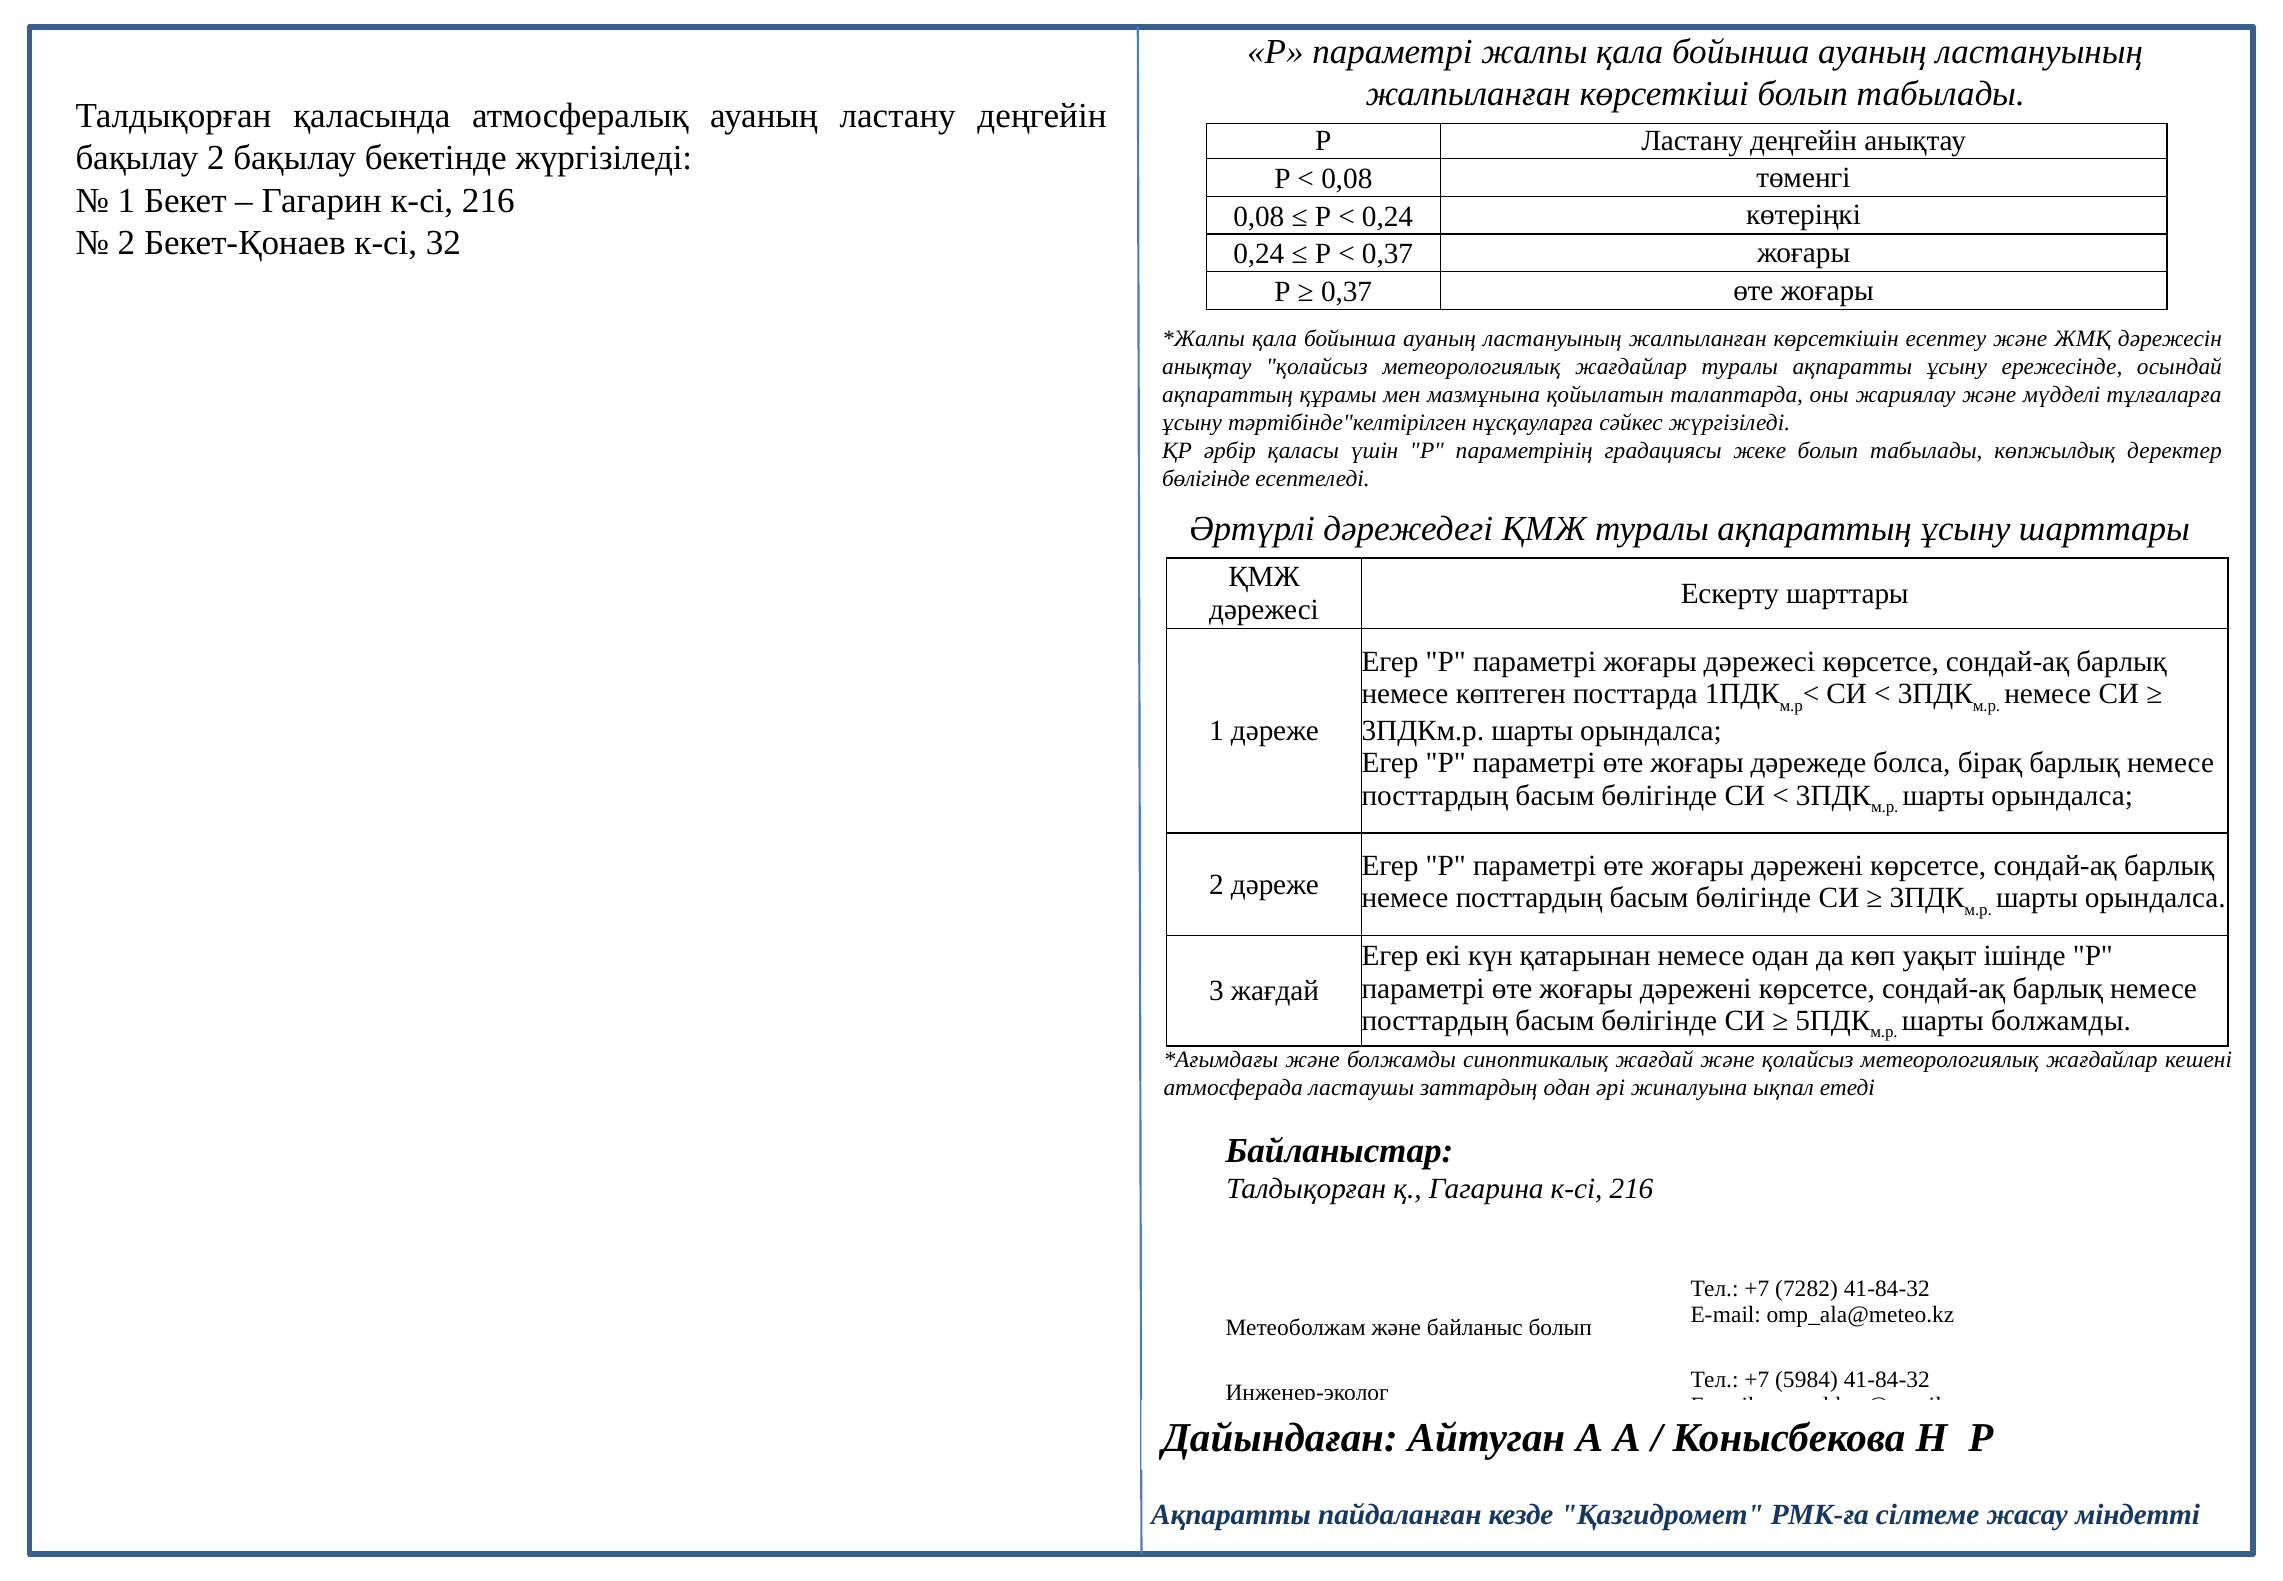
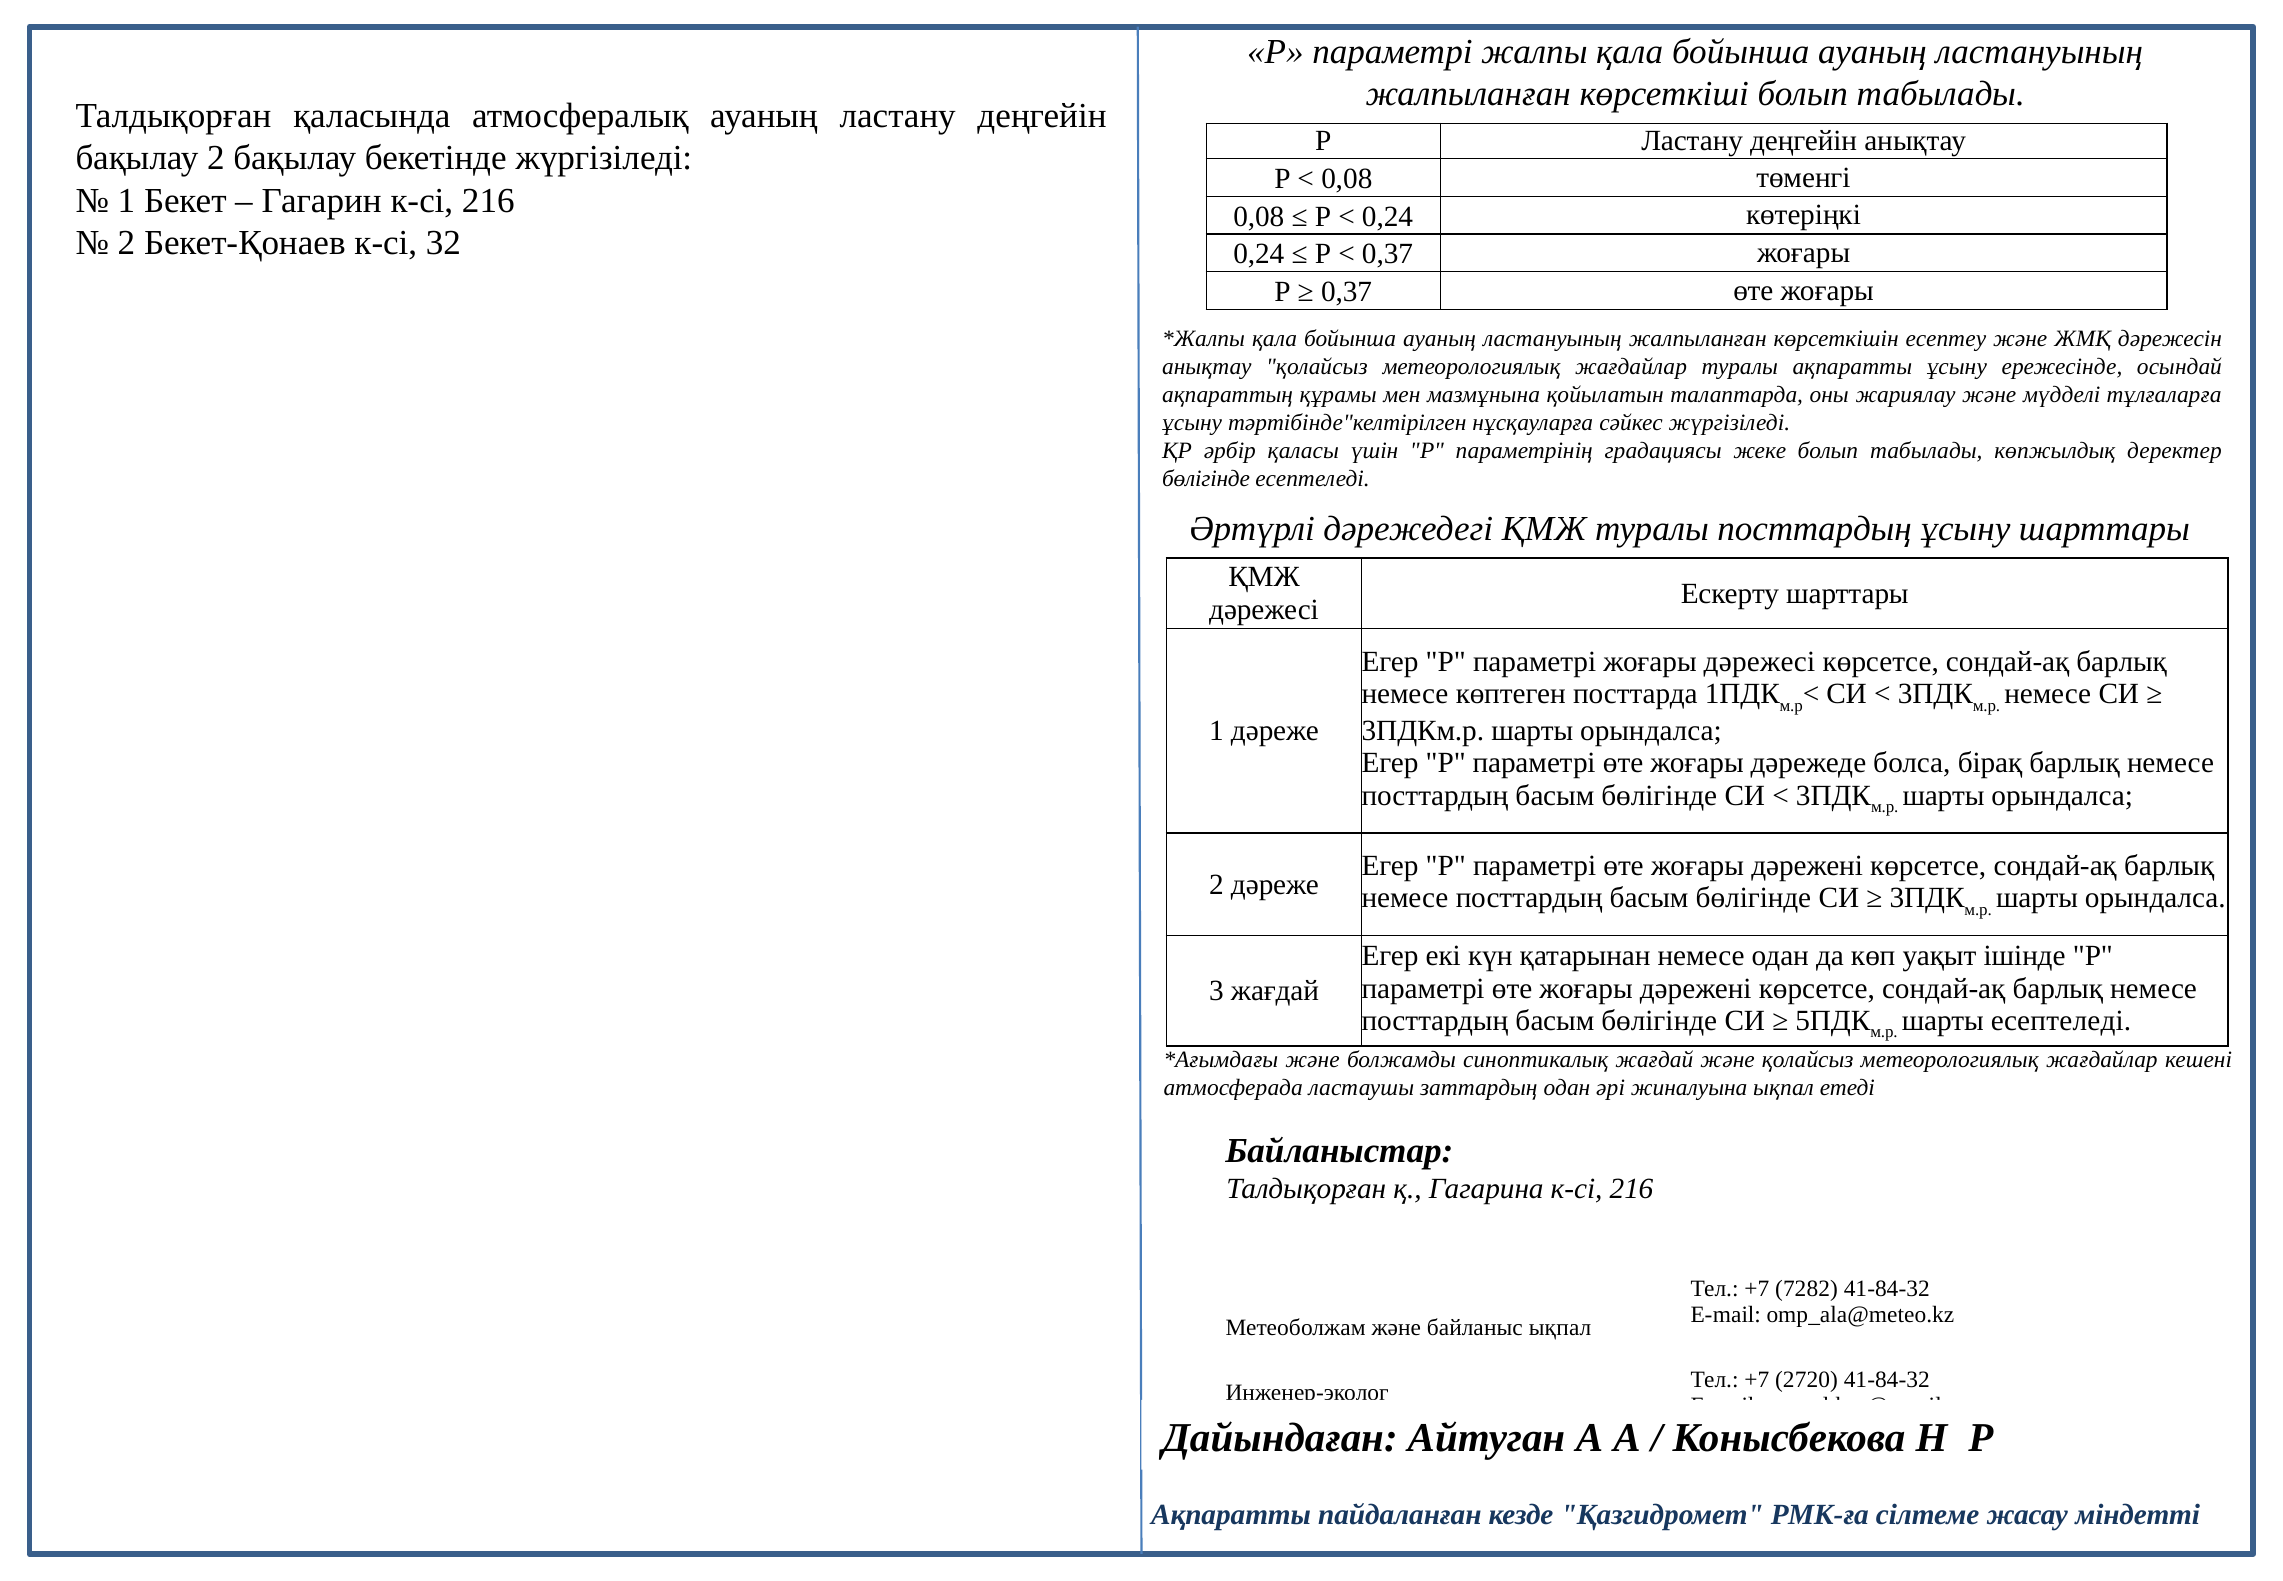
туралы ақпараттың: ақпараттың -> посттардың
шарты болжамды: болжамды -> есептеледі
байланыс болып: болып -> ықпал
5984: 5984 -> 2720
